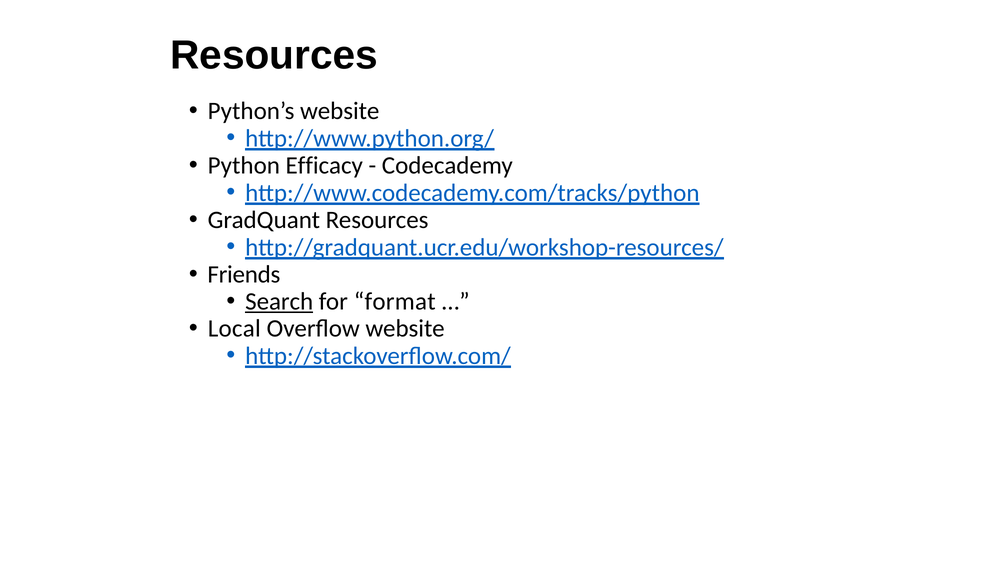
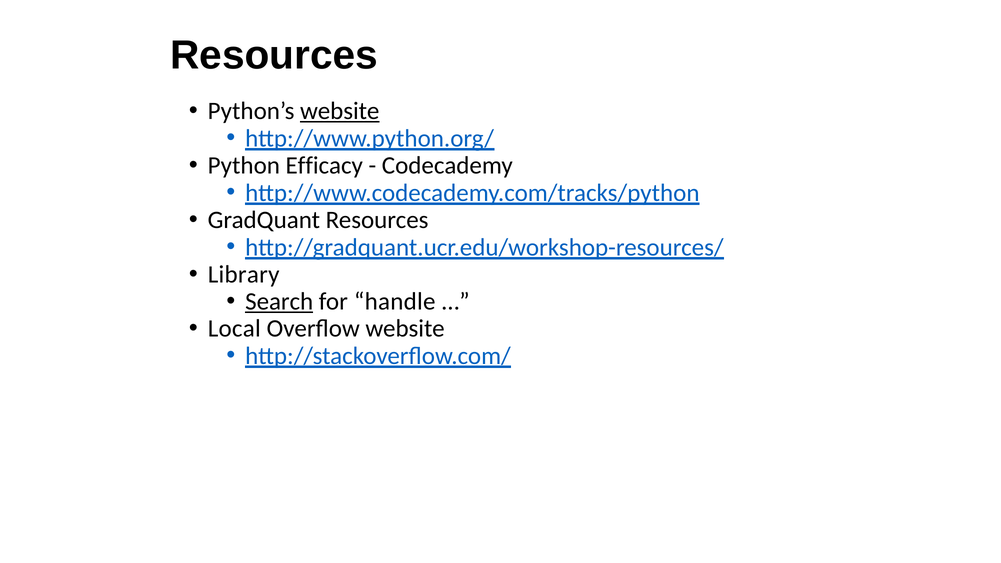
website at (340, 111) underline: none -> present
Friends: Friends -> Library
format: format -> handle
